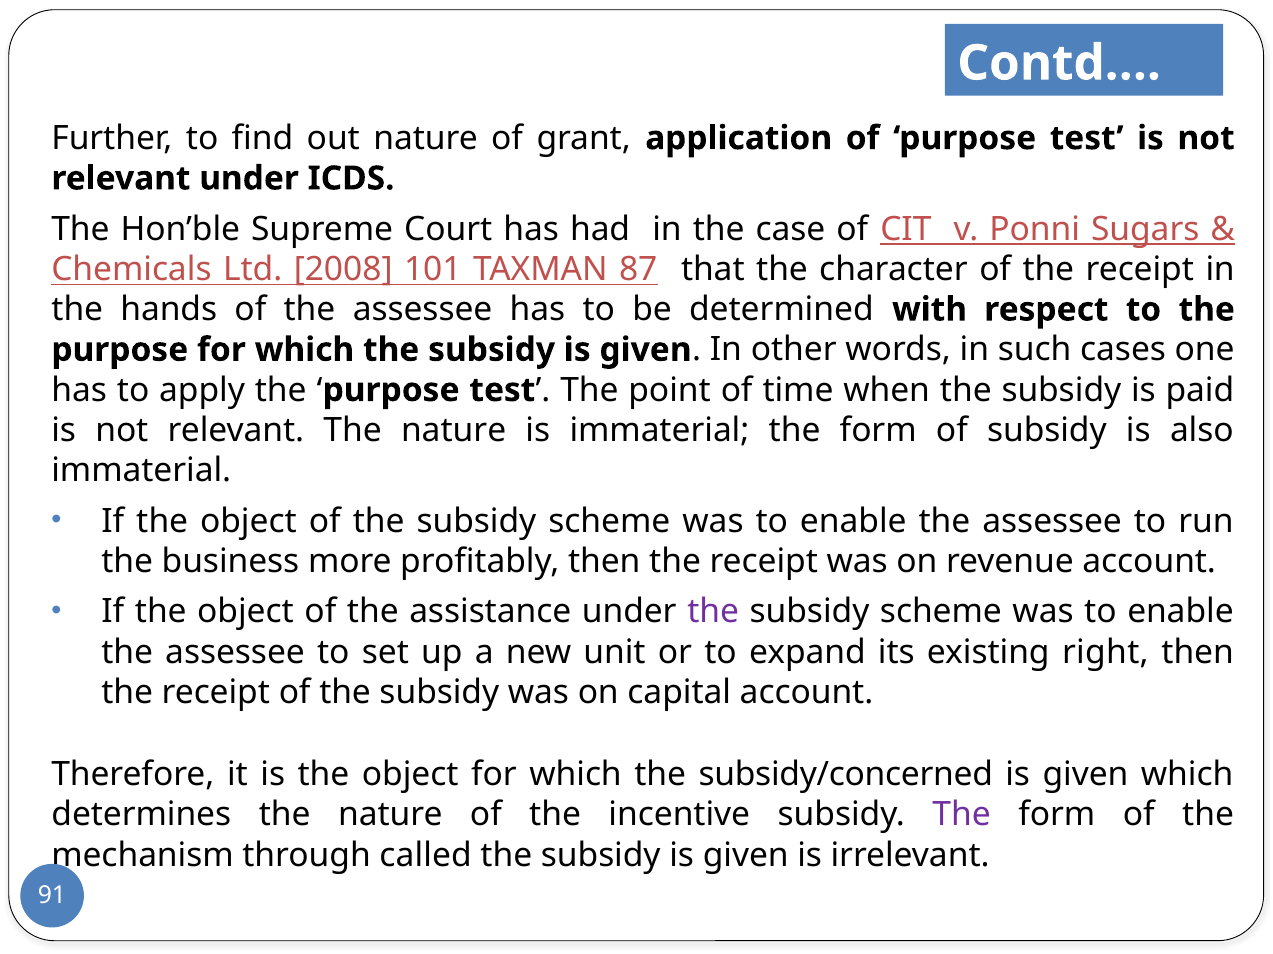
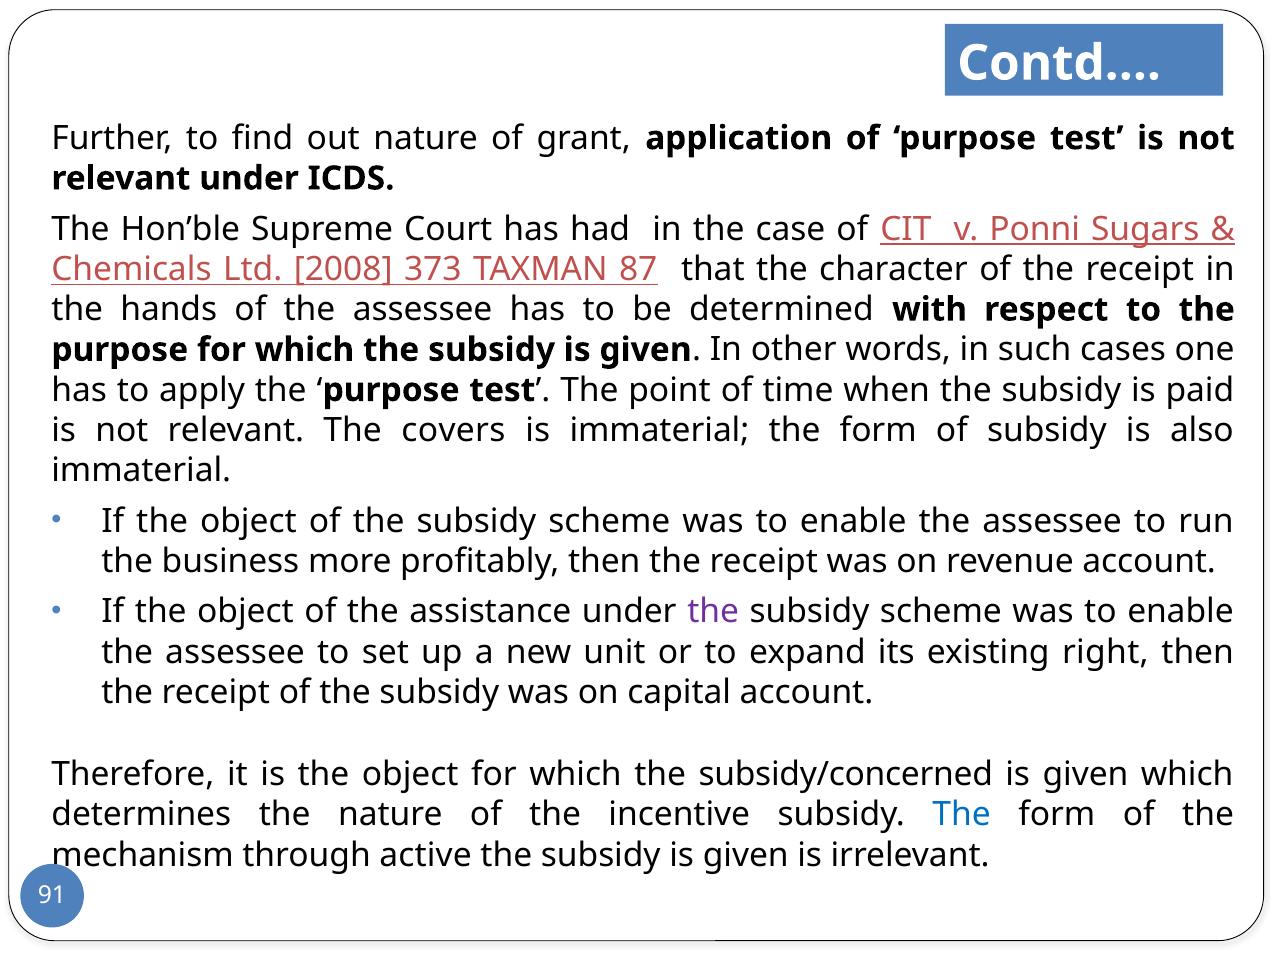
101: 101 -> 373
relevant The nature: nature -> covers
The at (962, 815) colour: purple -> blue
called: called -> active
